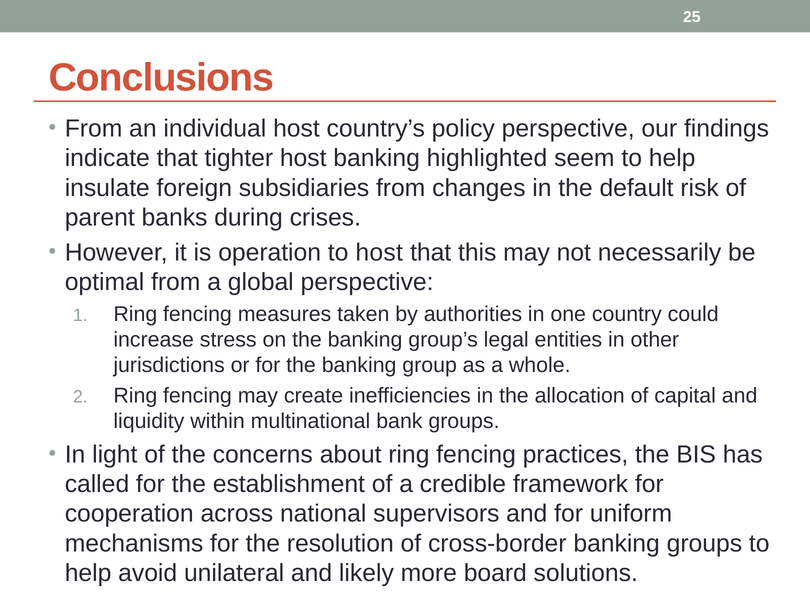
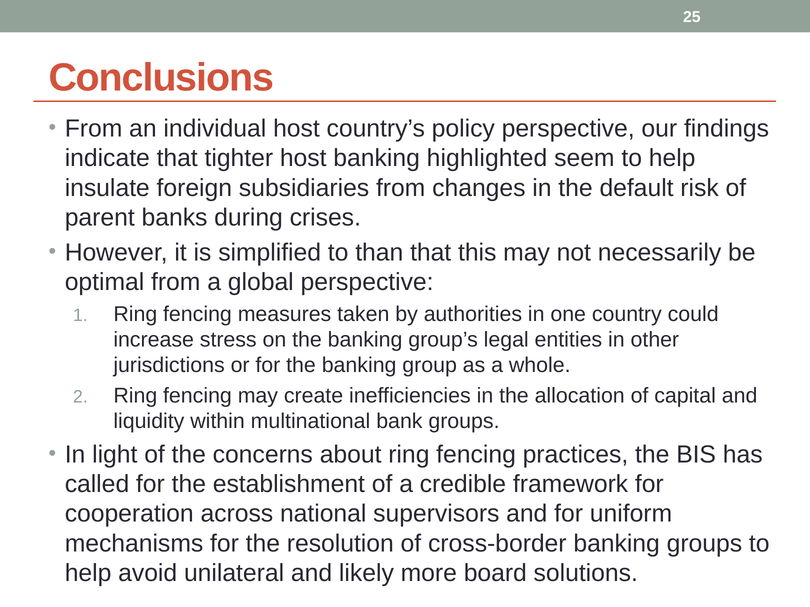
operation: operation -> simplified
to host: host -> than
